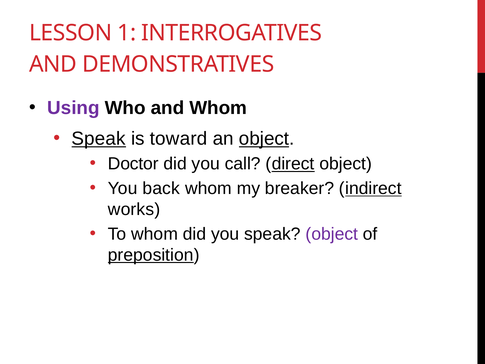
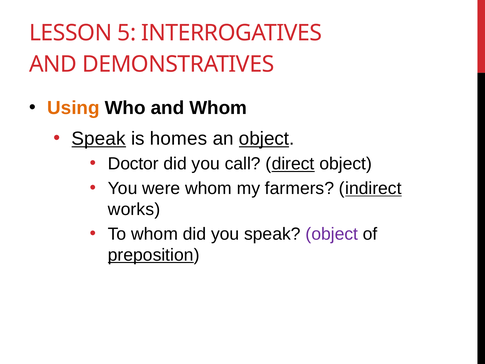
1: 1 -> 5
Using colour: purple -> orange
toward: toward -> homes
back: back -> were
breaker: breaker -> farmers
